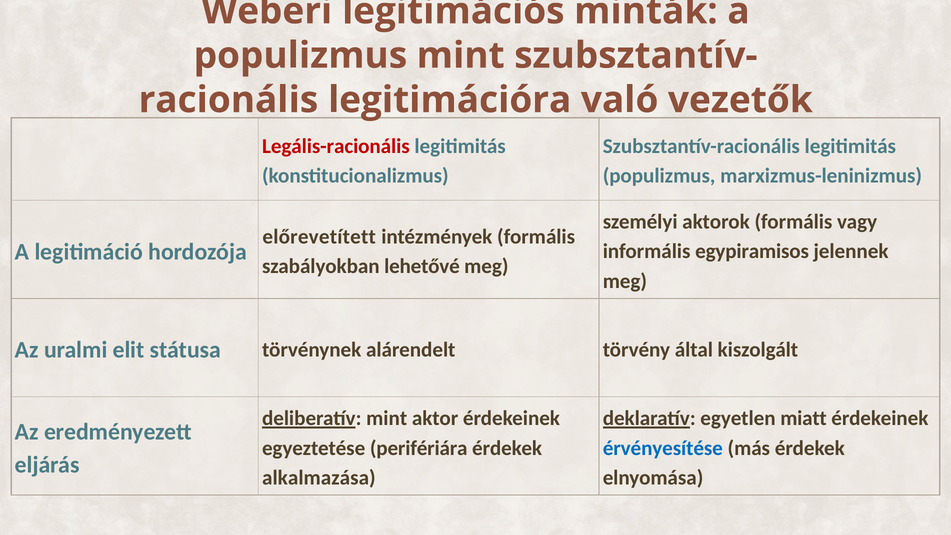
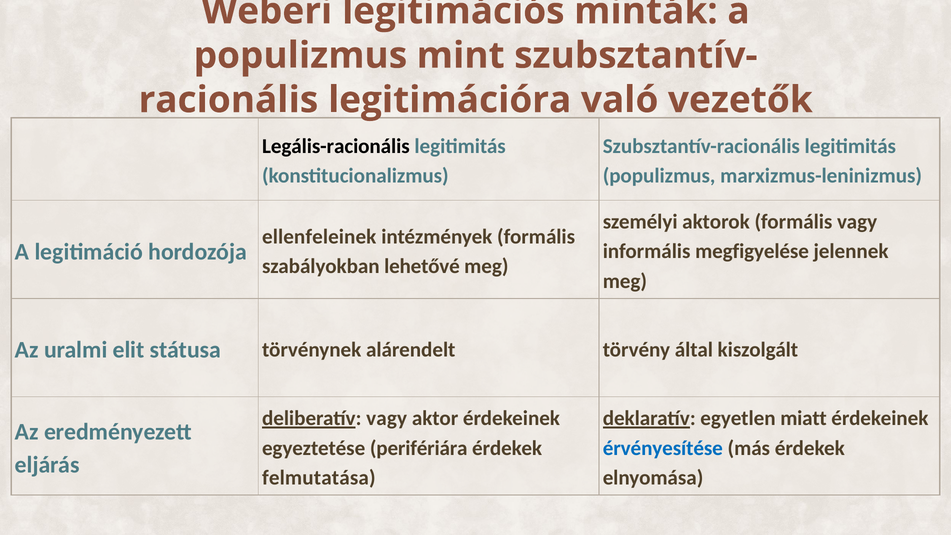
Legális-racionális colour: red -> black
előrevetített: előrevetített -> ellenfeleinek
egypiramisos: egypiramisos -> megfigyelése
deliberatív mint: mint -> vagy
alkalmazása: alkalmazása -> felmutatása
